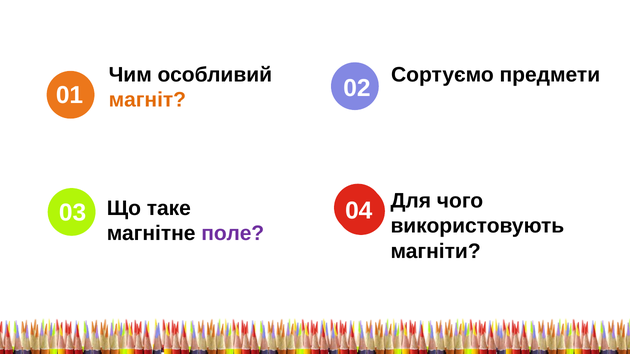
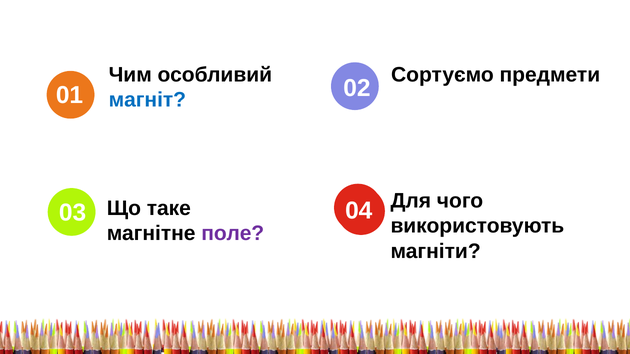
магніт colour: orange -> blue
